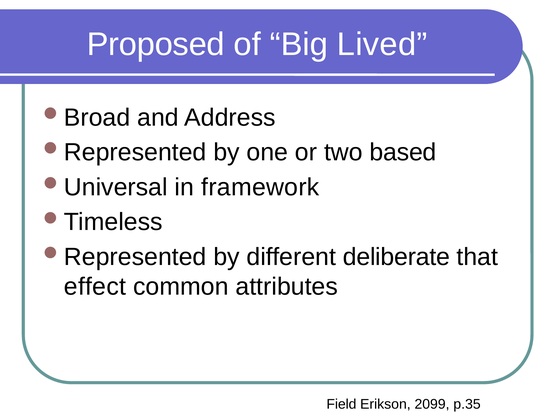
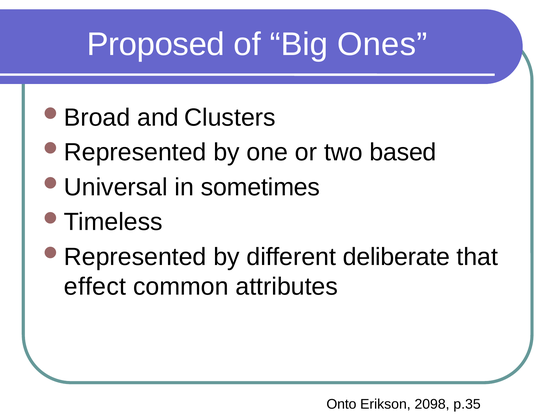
Lived: Lived -> Ones
Address: Address -> Clusters
framework: framework -> sometimes
Field: Field -> Onto
2099: 2099 -> 2098
